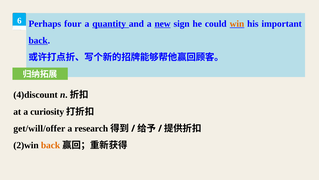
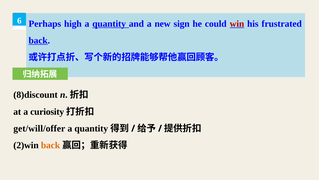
four: four -> high
new underline: present -> none
win colour: orange -> red
important: important -> frustrated
4)discount: 4)discount -> 8)discount
research at (91, 128): research -> quantity
